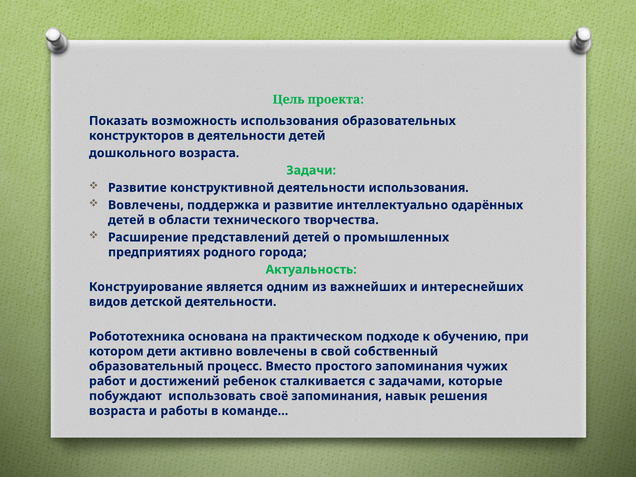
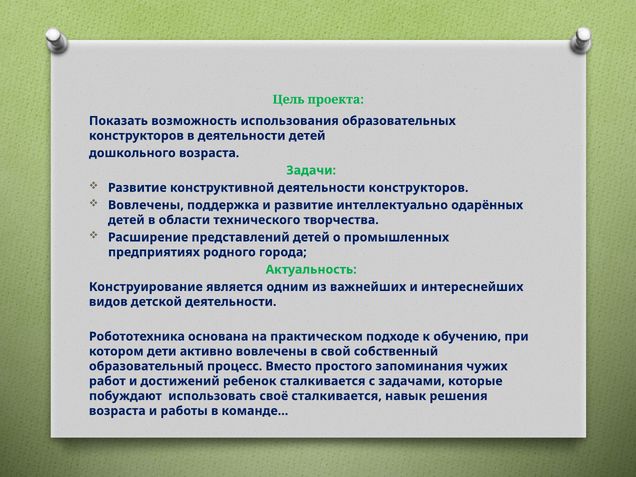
деятельности использования: использования -> конструкторов
своё запоминания: запоминания -> сталкивается
